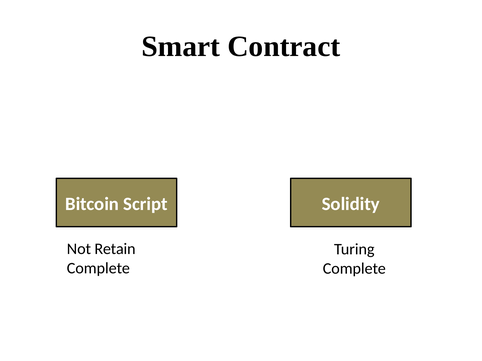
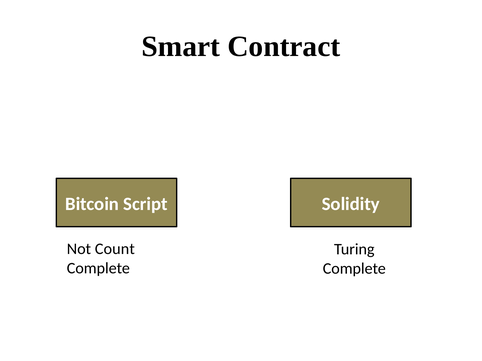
Retain: Retain -> Count
